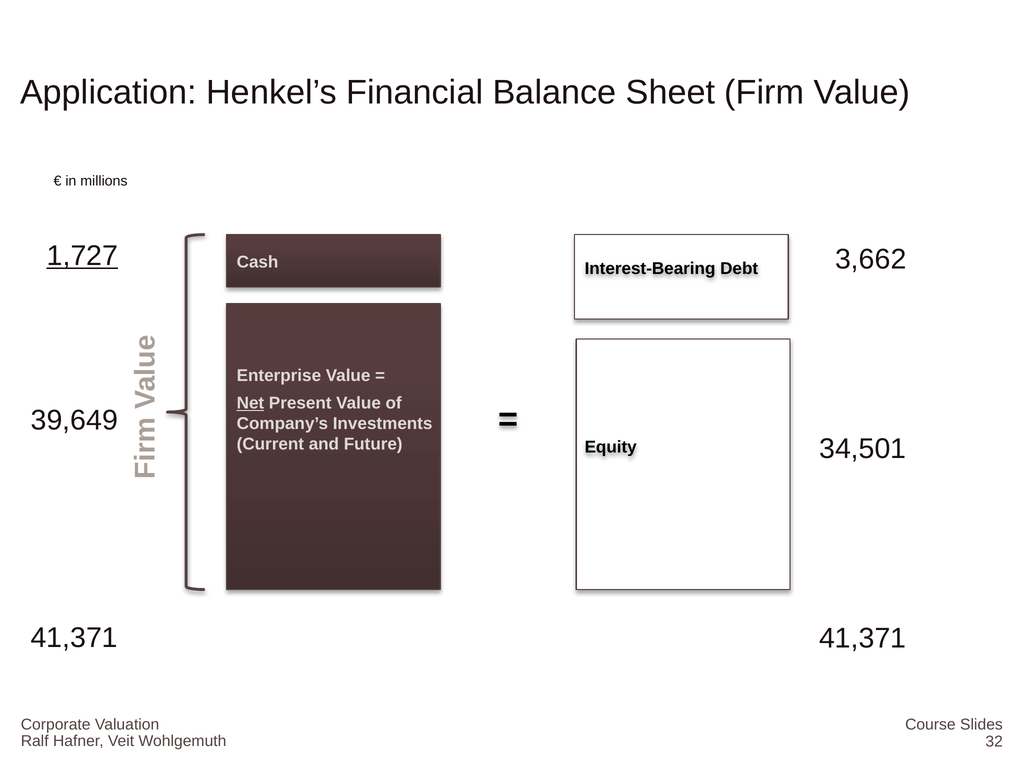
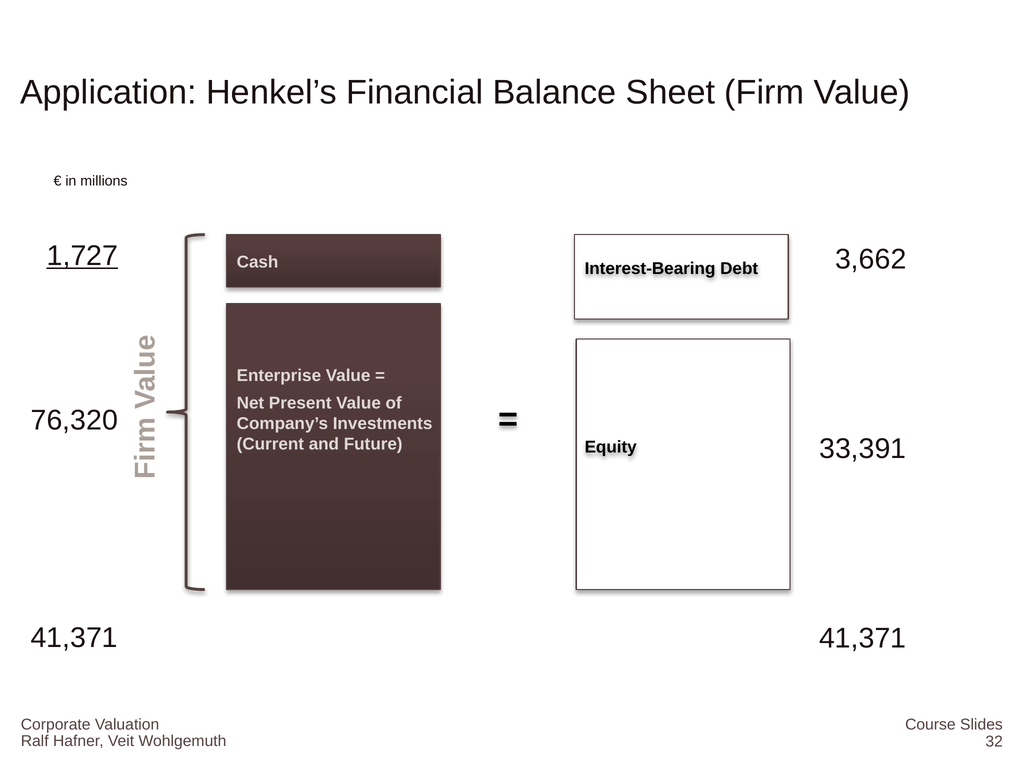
Net underline: present -> none
39,649: 39,649 -> 76,320
34,501: 34,501 -> 33,391
